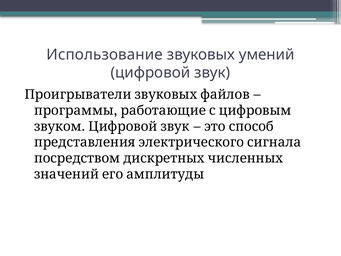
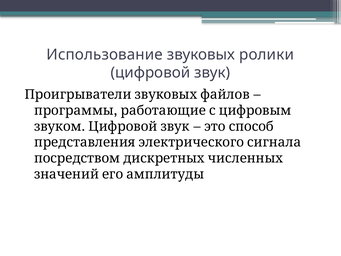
умений: умений -> ролики
